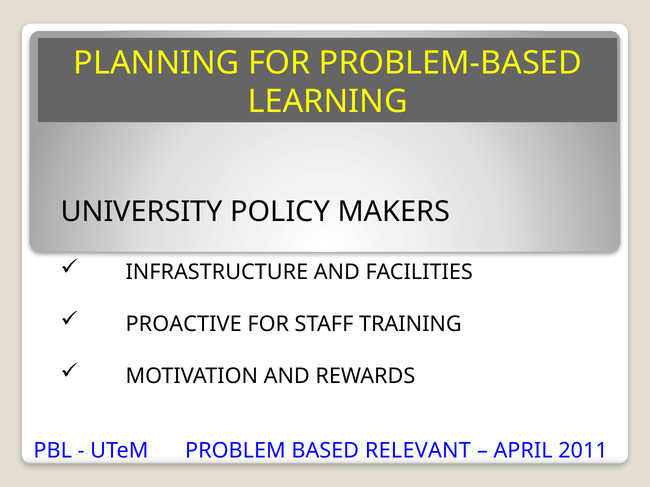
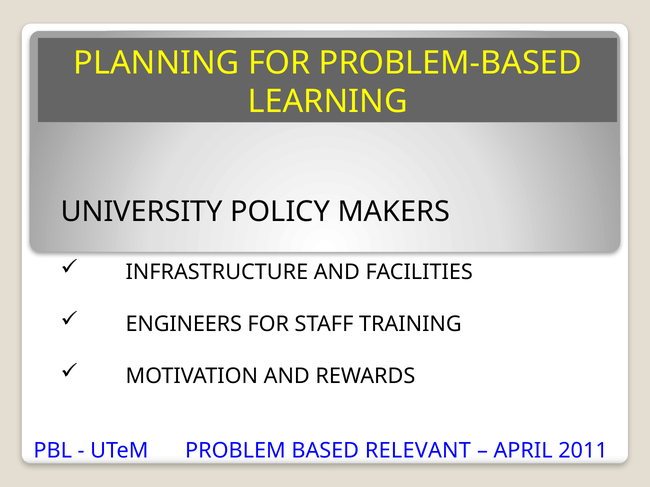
PROACTIVE: PROACTIVE -> ENGINEERS
